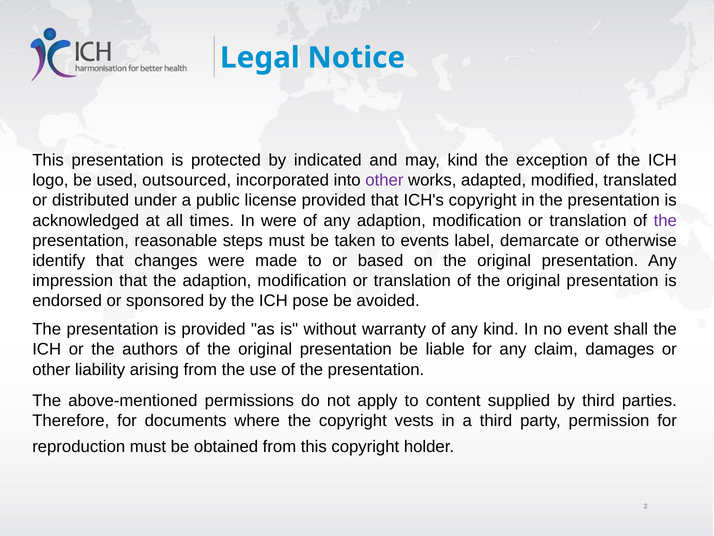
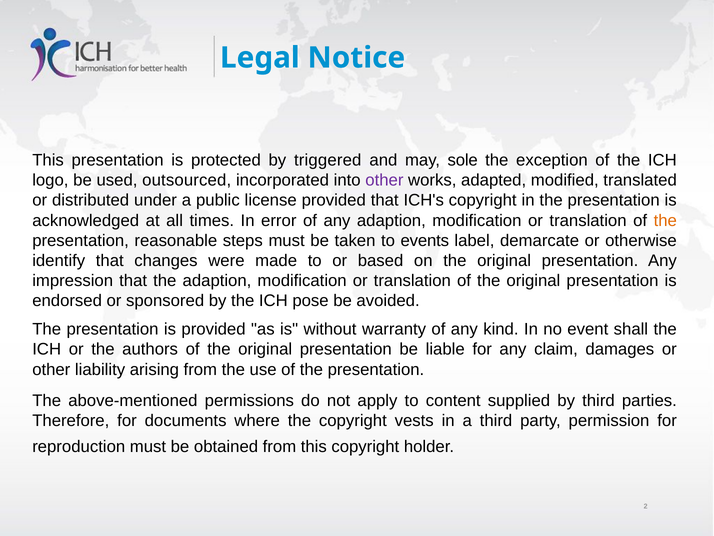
indicated: indicated -> triggered
may kind: kind -> sole
In were: were -> error
the at (665, 220) colour: purple -> orange
